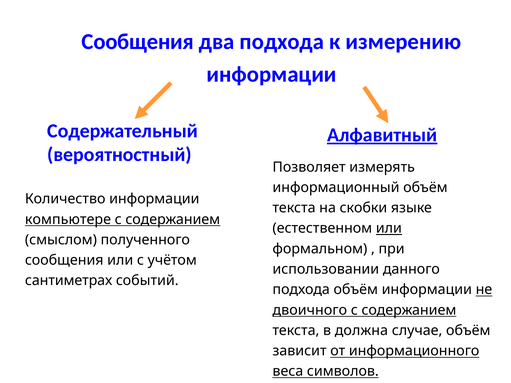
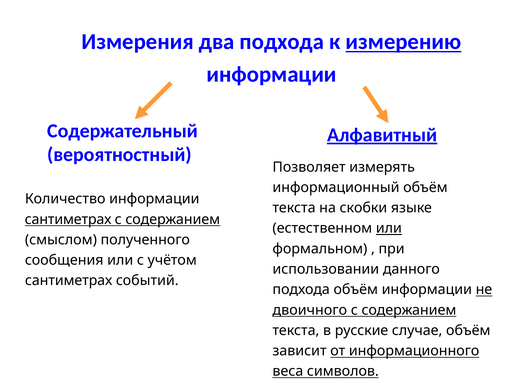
Сообщения at (138, 42): Сообщения -> Измерения
измерению underline: none -> present
компьютере at (68, 219): компьютере -> сантиметрах
должна: должна -> русские
